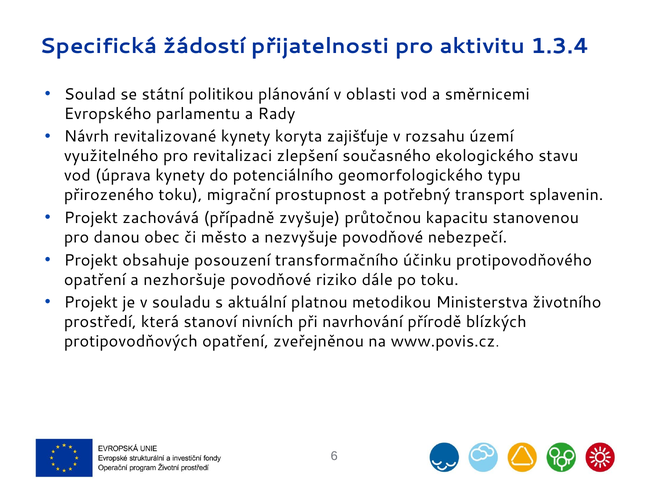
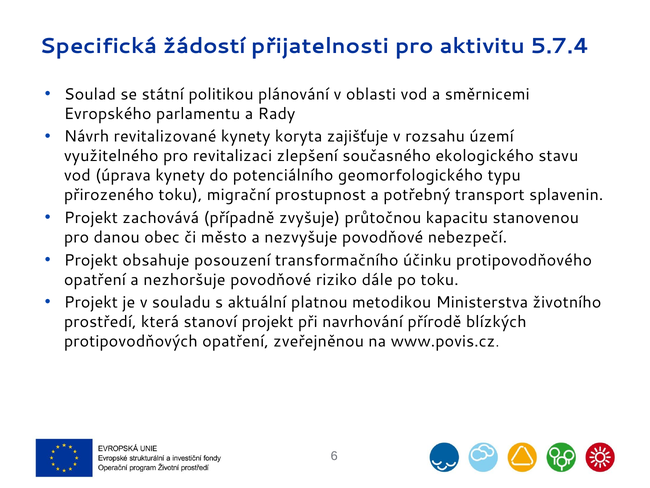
1.3.4: 1.3.4 -> 5.7.4
stanoví nivních: nivních -> projekt
